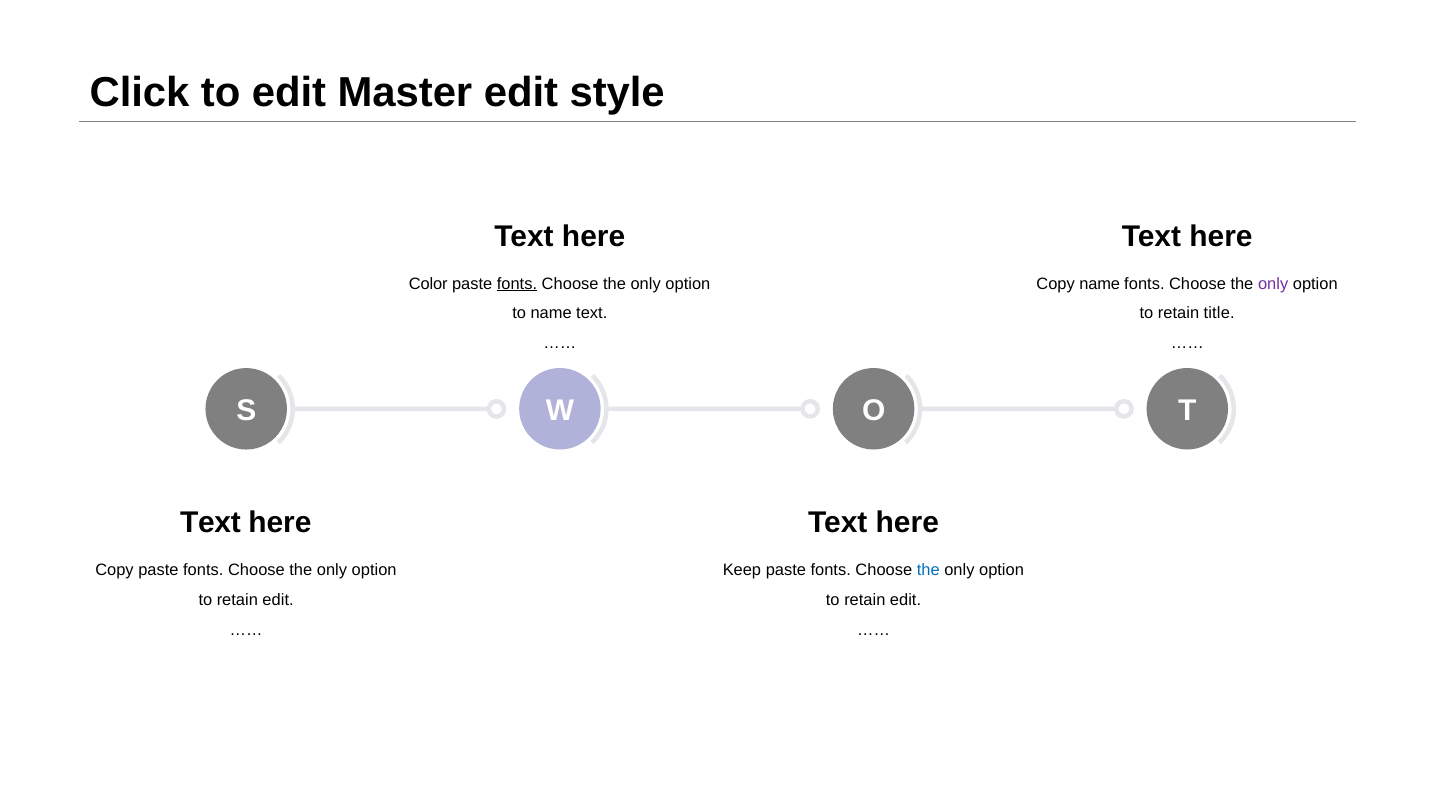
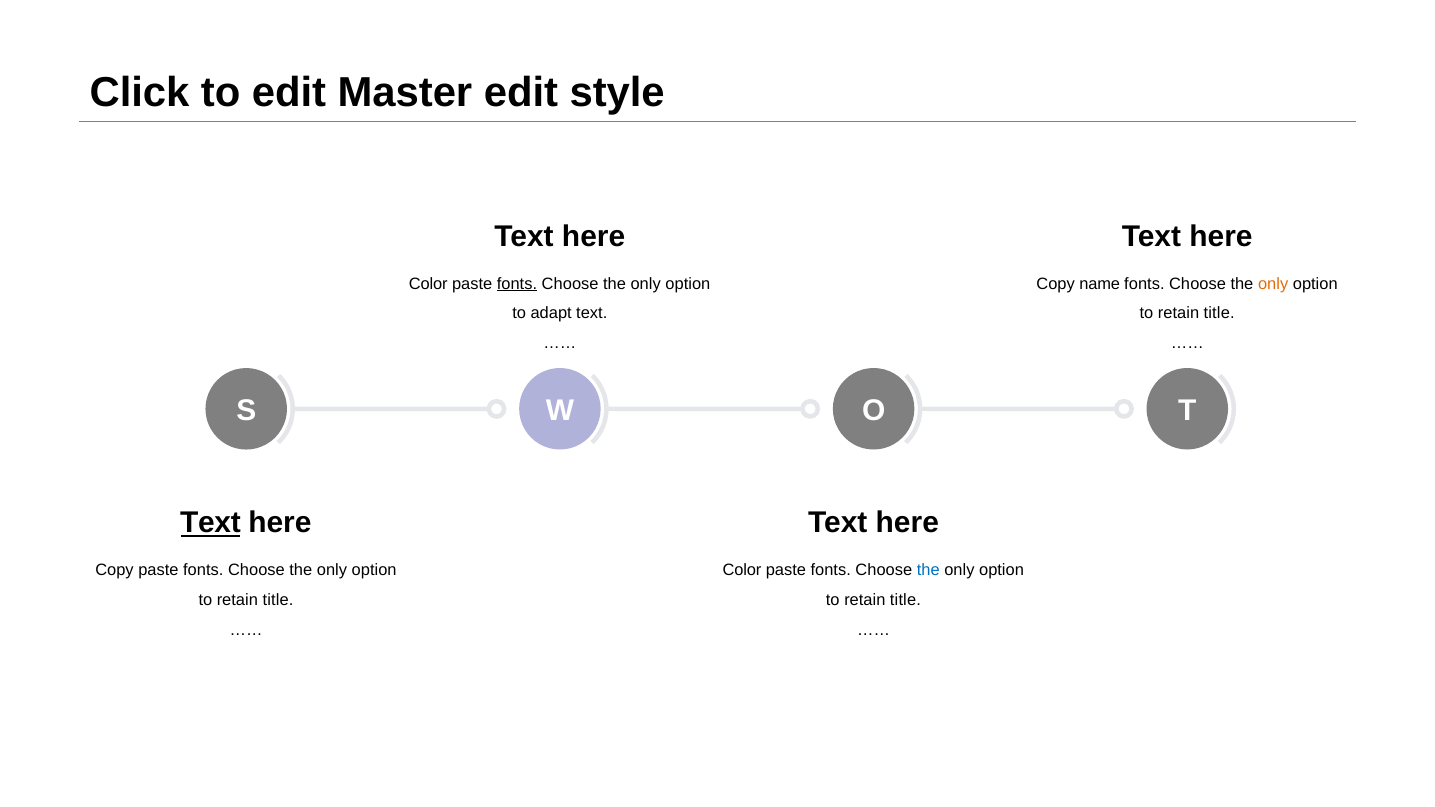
only at (1273, 284) colour: purple -> orange
to name: name -> adapt
Text at (210, 523) underline: none -> present
Keep at (742, 571): Keep -> Color
edit at (278, 600): edit -> title
edit at (906, 600): edit -> title
